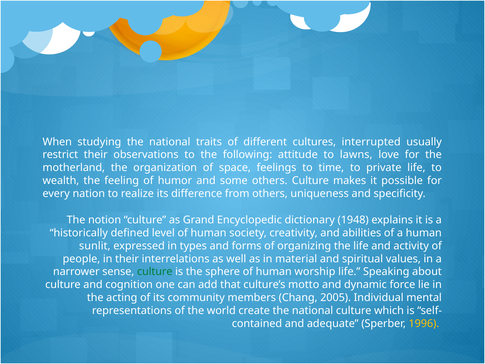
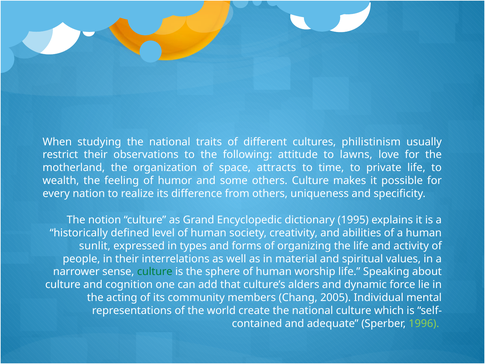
interrupted: interrupted -> philistinism
feelings: feelings -> attracts
1948: 1948 -> 1995
motto: motto -> alders
1996 colour: yellow -> light green
